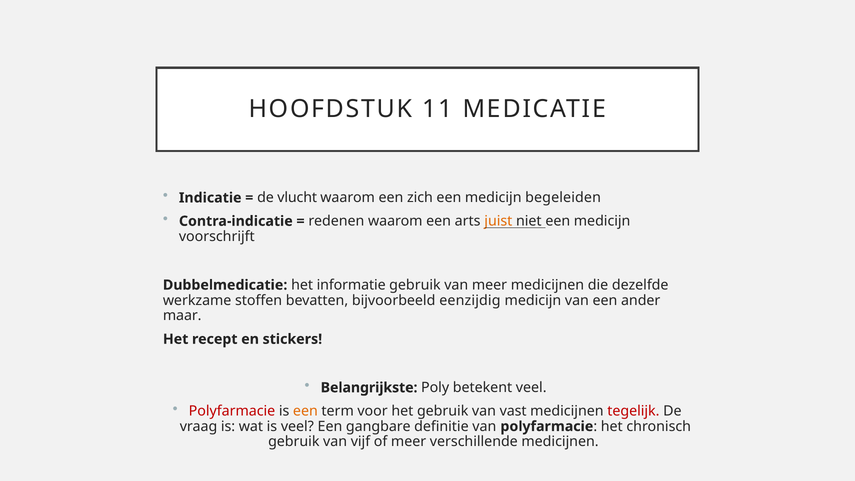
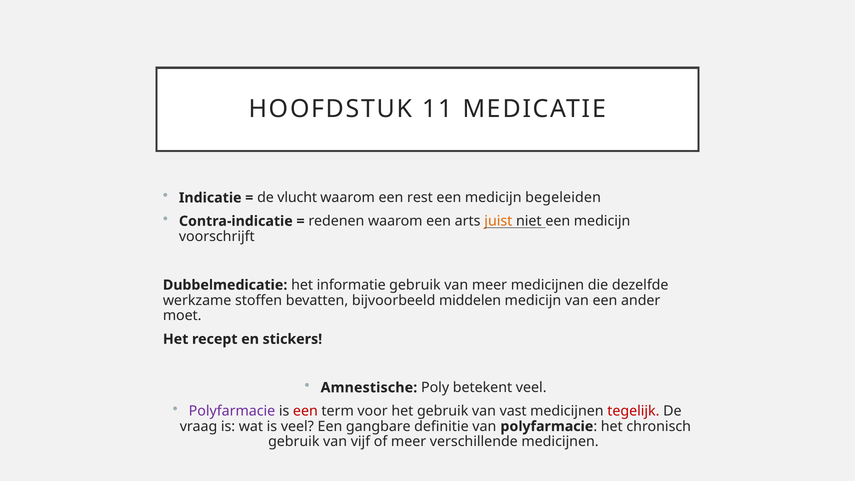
zich: zich -> rest
eenzijdig: eenzijdig -> middelen
maar: maar -> moet
Belangrijkste: Belangrijkste -> Amnestische
Polyfarmacie at (232, 411) colour: red -> purple
een at (305, 411) colour: orange -> red
